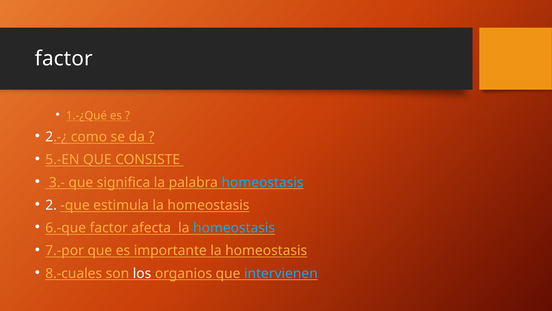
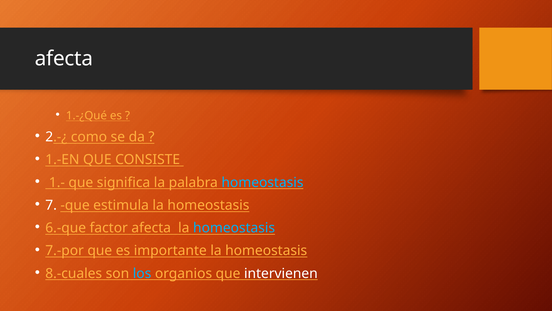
factor at (64, 58): factor -> afecta
5.-EN: 5.-EN -> 1.-EN
3.-: 3.- -> 1.-
2: 2 -> 7
los colour: white -> light blue
intervienen colour: light blue -> white
